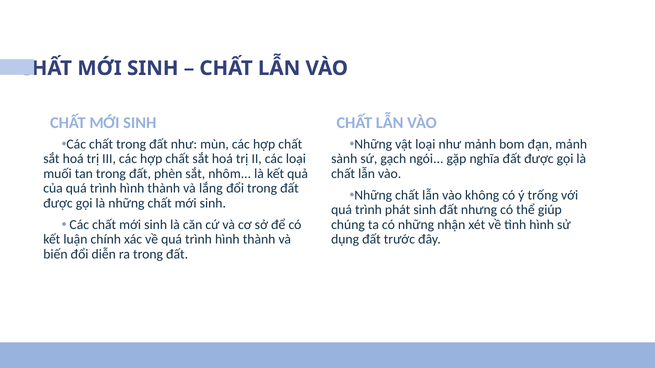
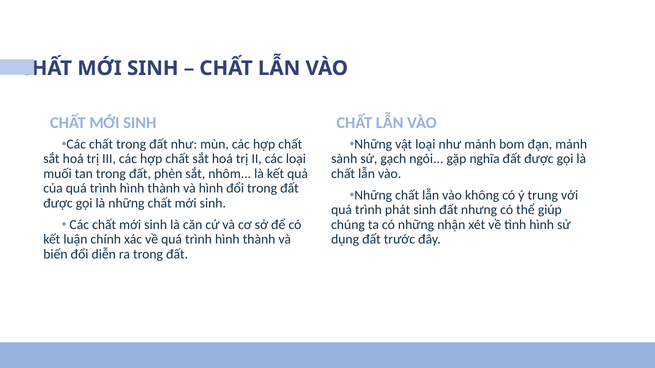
và lắng: lắng -> hình
trống: trống -> trung
